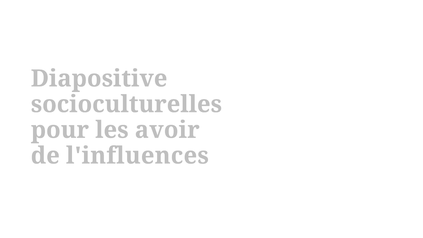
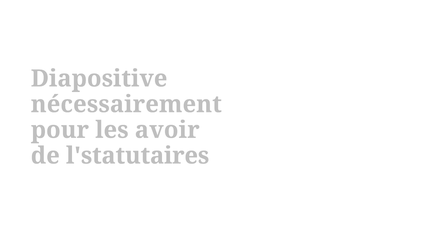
socioculturelles: socioculturelles -> nécessairement
l'influences: l'influences -> l'statutaires
